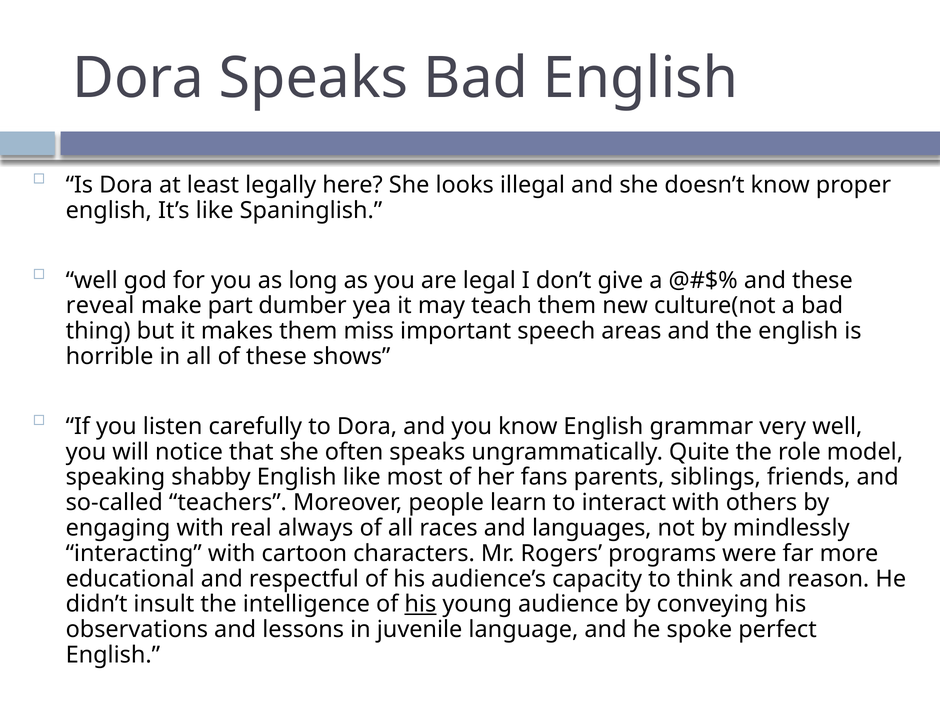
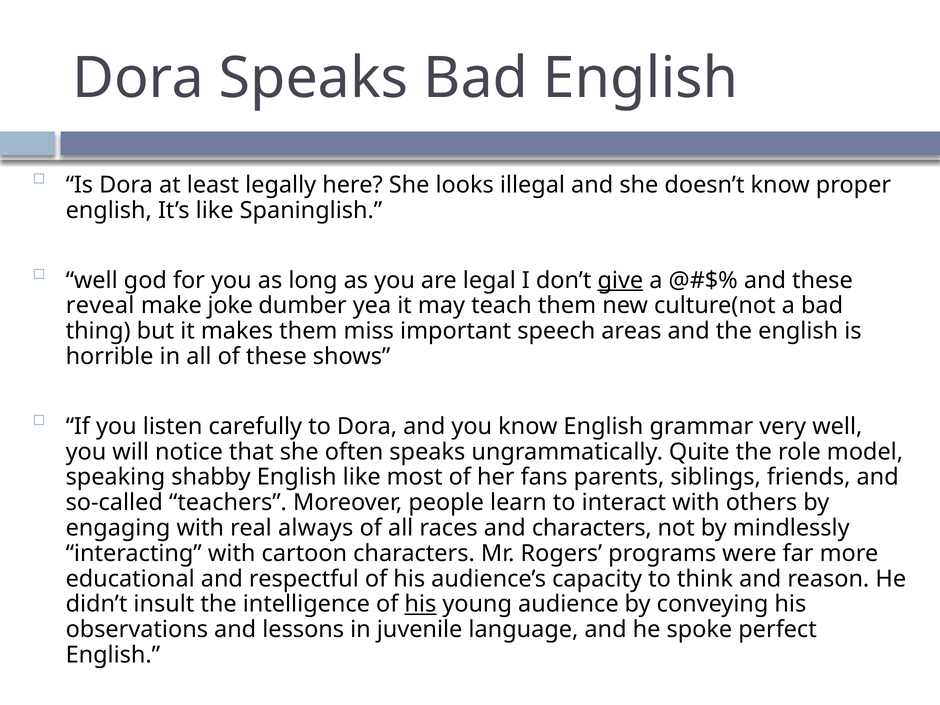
give underline: none -> present
part: part -> joke
and languages: languages -> characters
